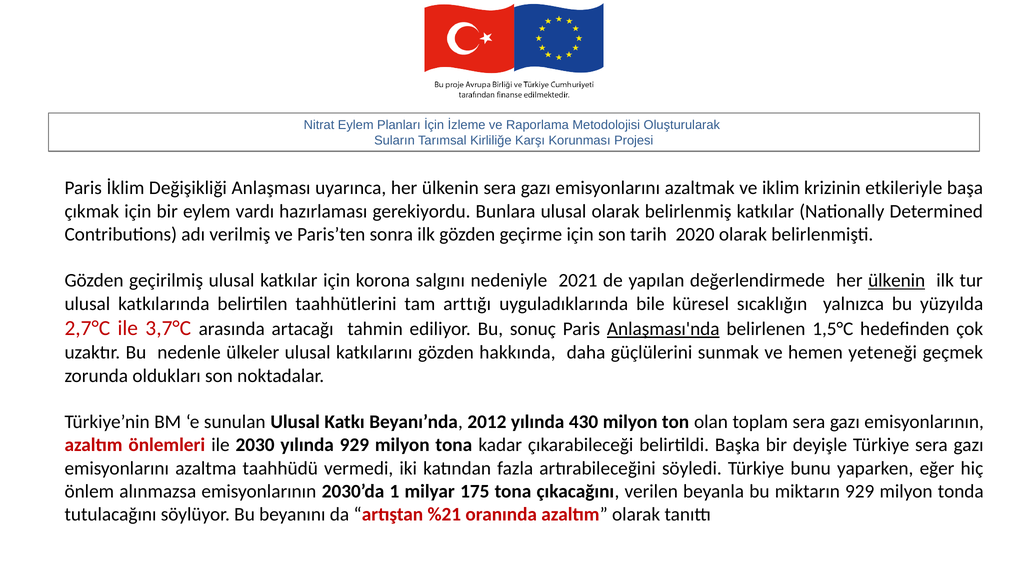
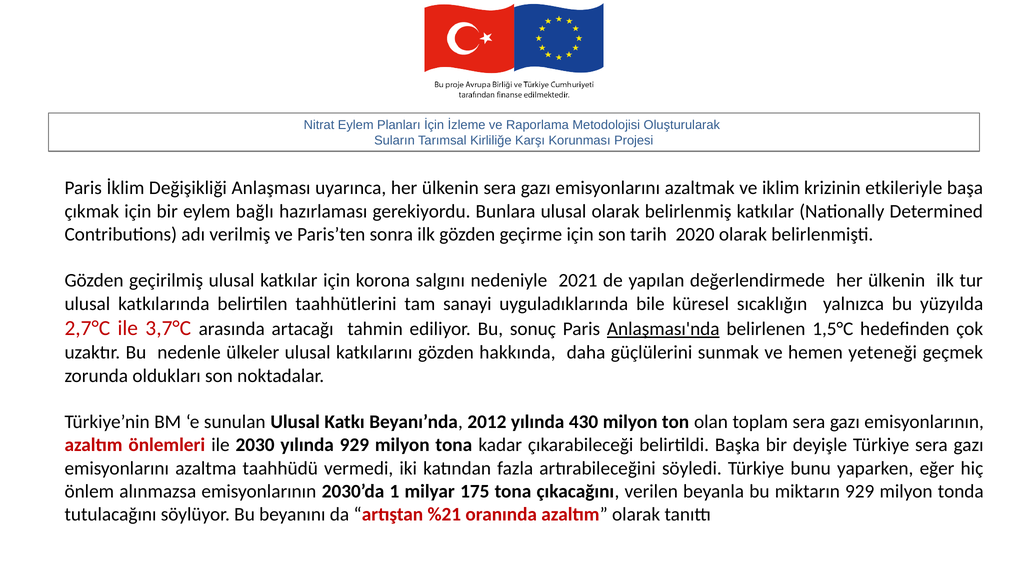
vardı: vardı -> bağlı
ülkenin at (897, 281) underline: present -> none
arttığı: arttığı -> sanayi
